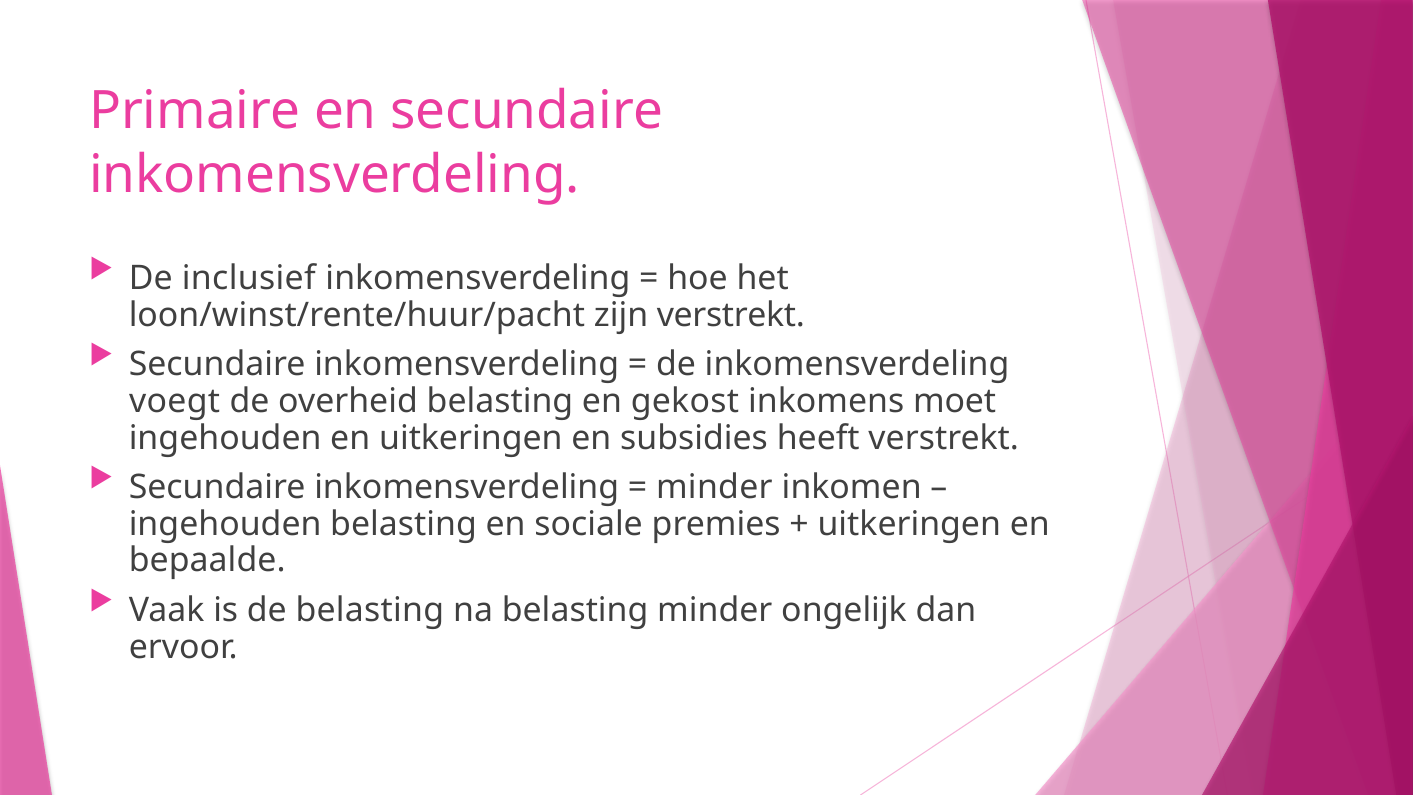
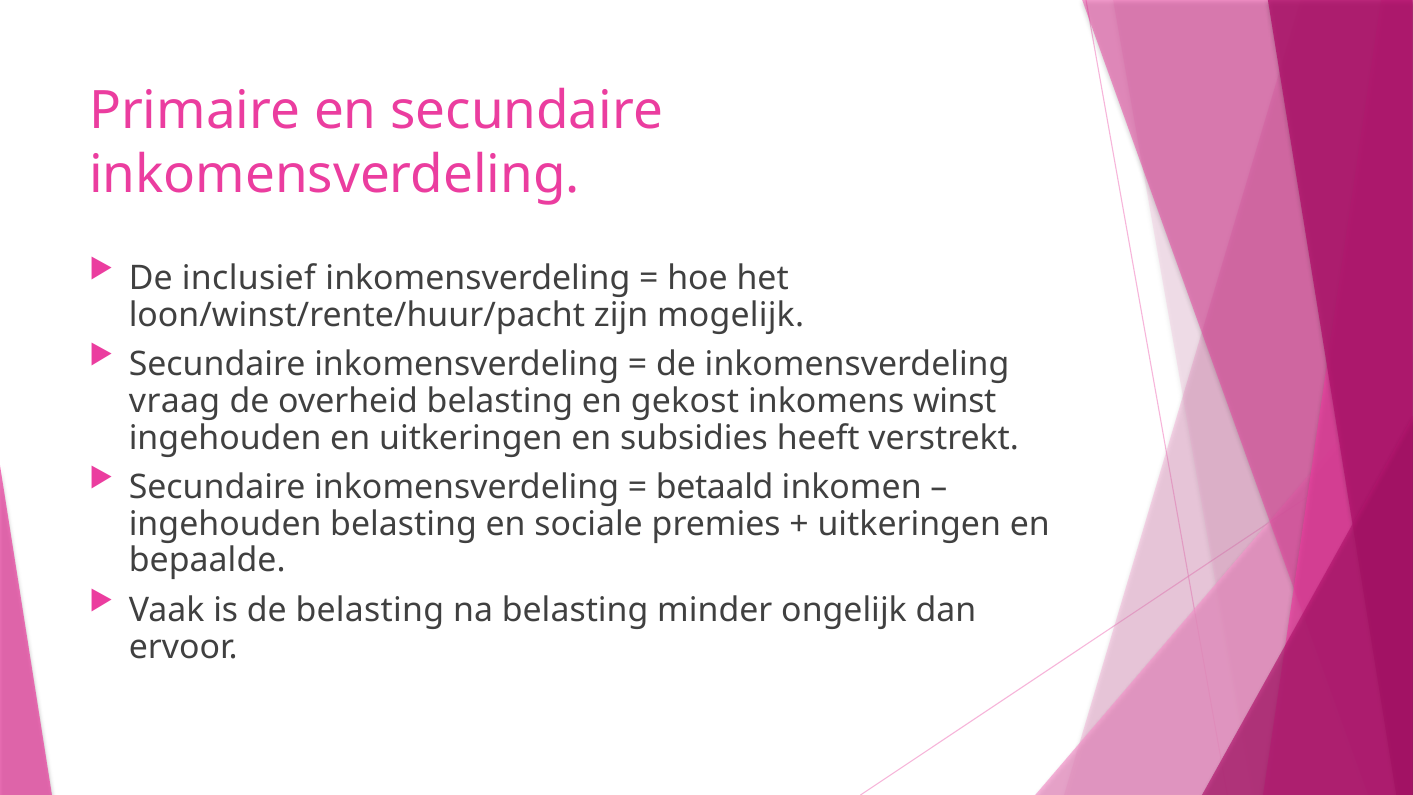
zijn verstrekt: verstrekt -> mogelijk
voegt: voegt -> vraag
moet: moet -> winst
minder at (714, 488): minder -> betaald
